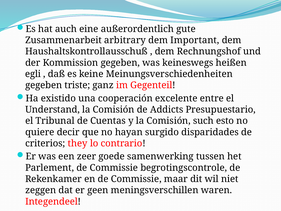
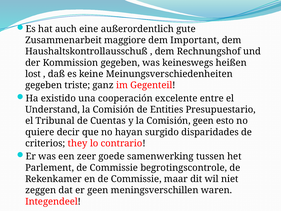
arbitrary: arbitrary -> maggiore
egli: egli -> lost
Addicts: Addicts -> Entities
Comisión such: such -> geen
